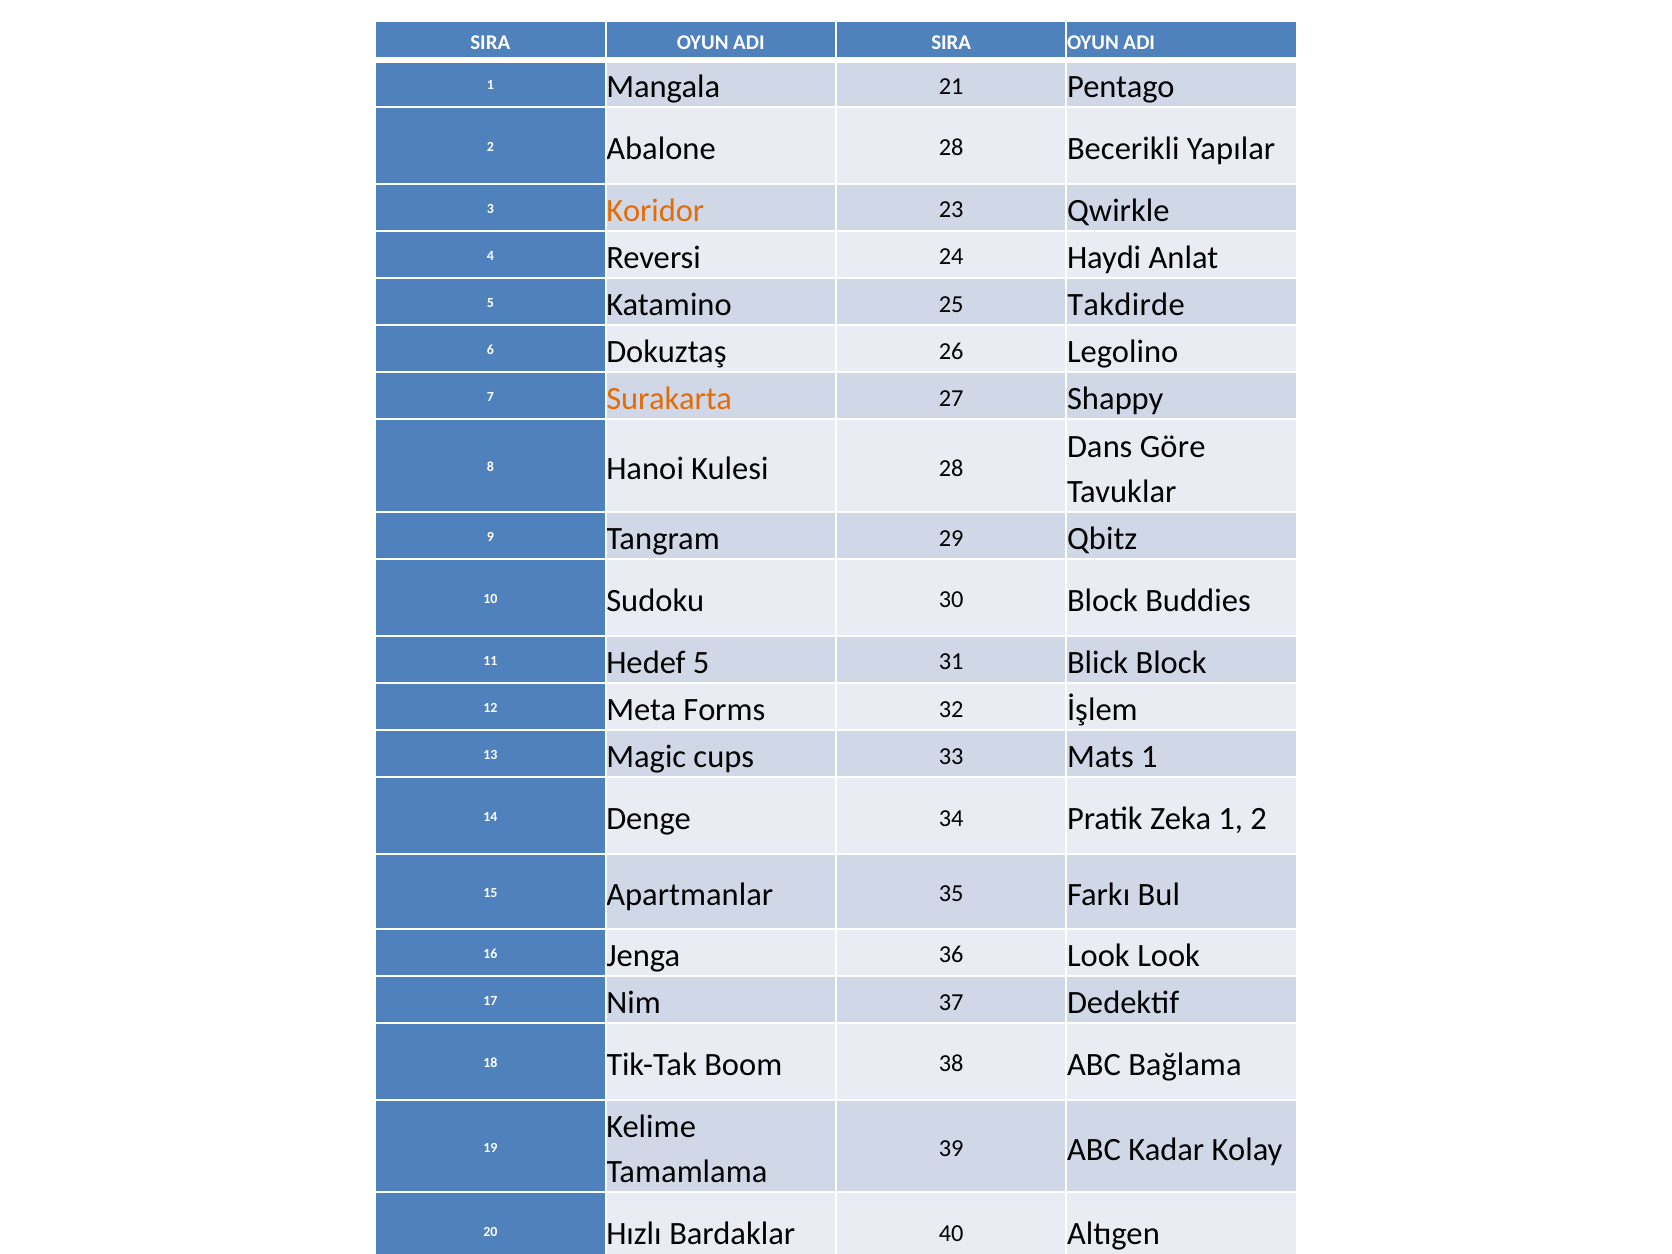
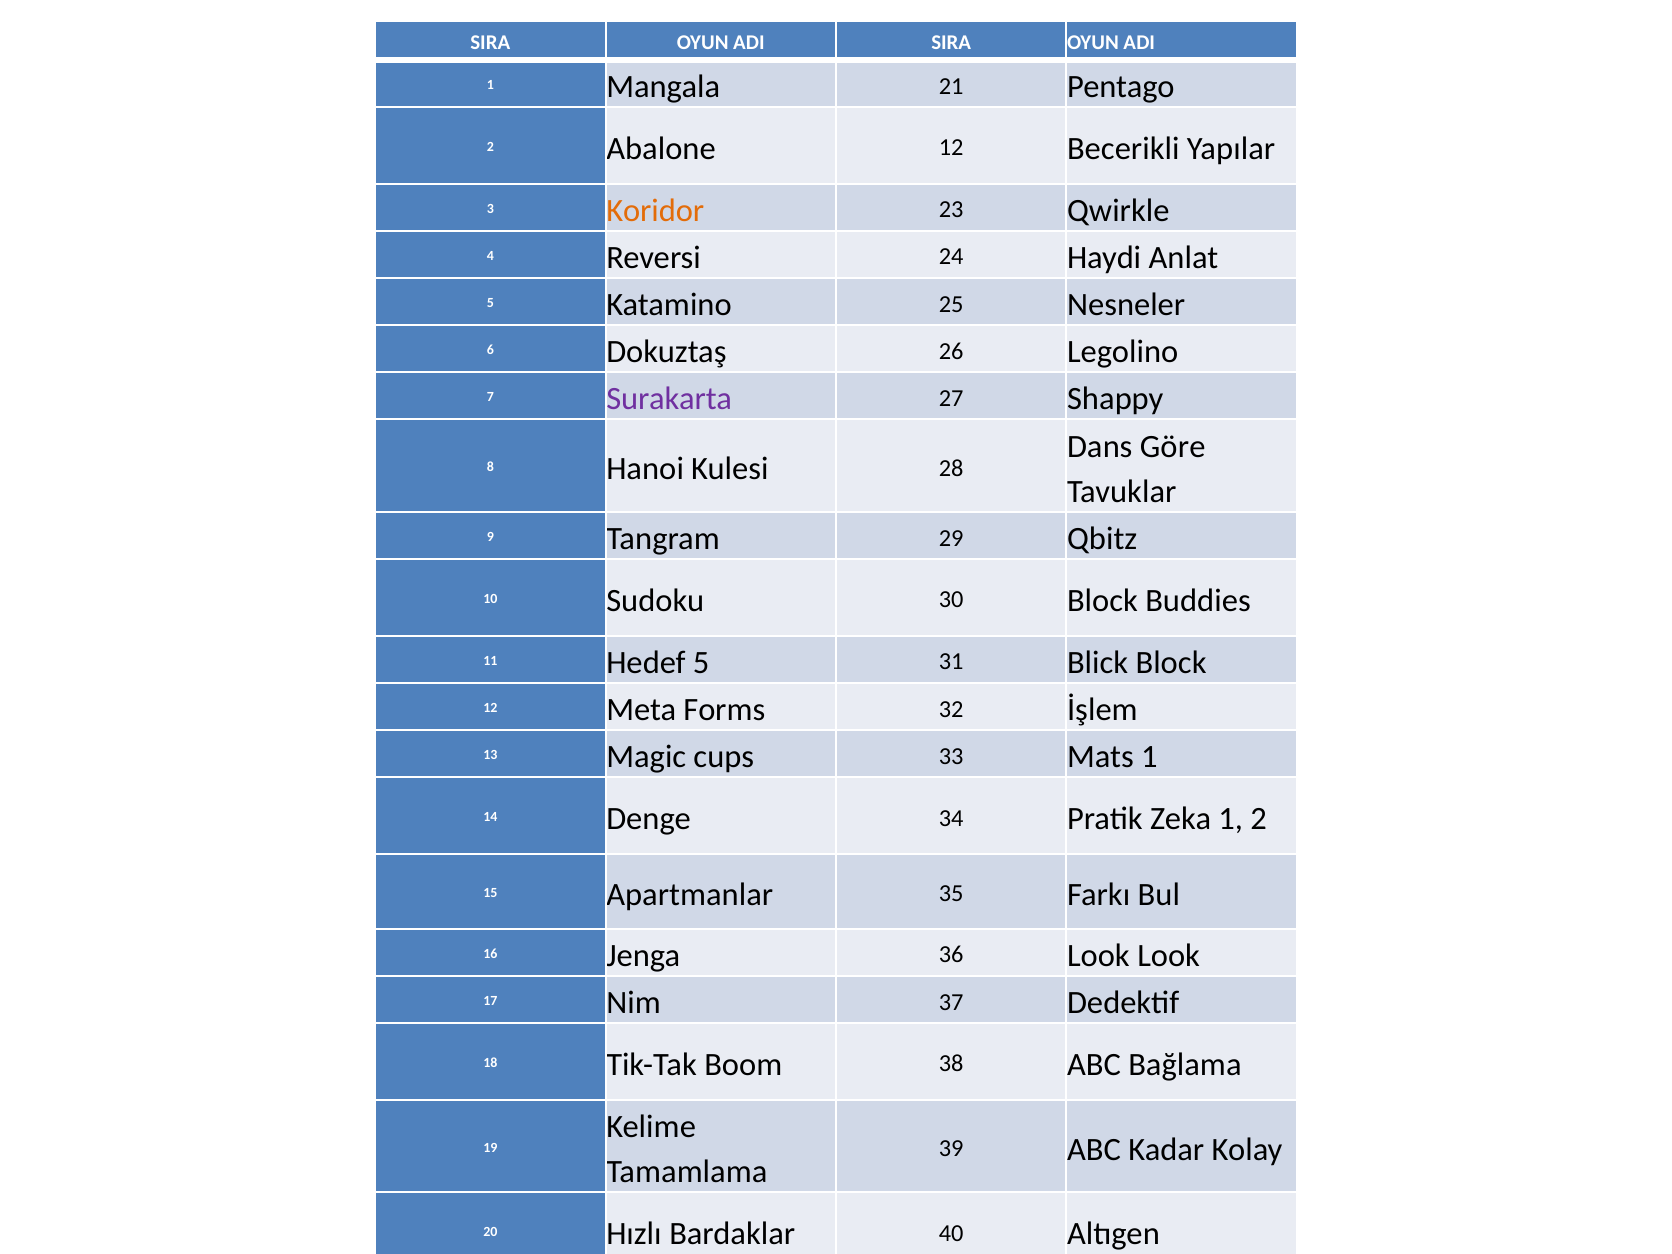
Abalone 28: 28 -> 12
Takdirde: Takdirde -> Nesneler
Surakarta colour: orange -> purple
